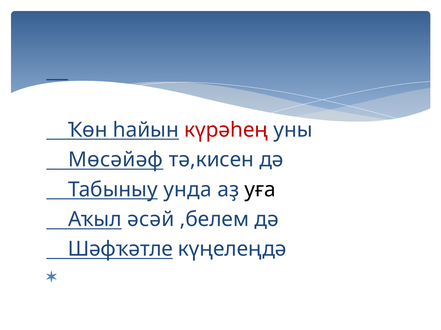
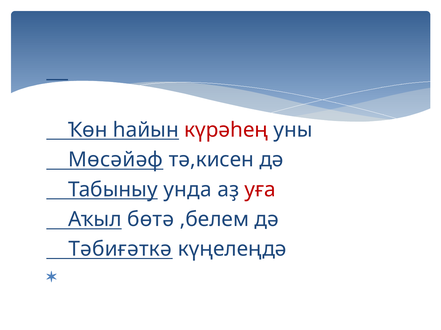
уға colour: black -> red
әсәй: әсәй -> бөтә
Шәфҡәтле: Шәфҡәтле -> Тәбиғәткә
